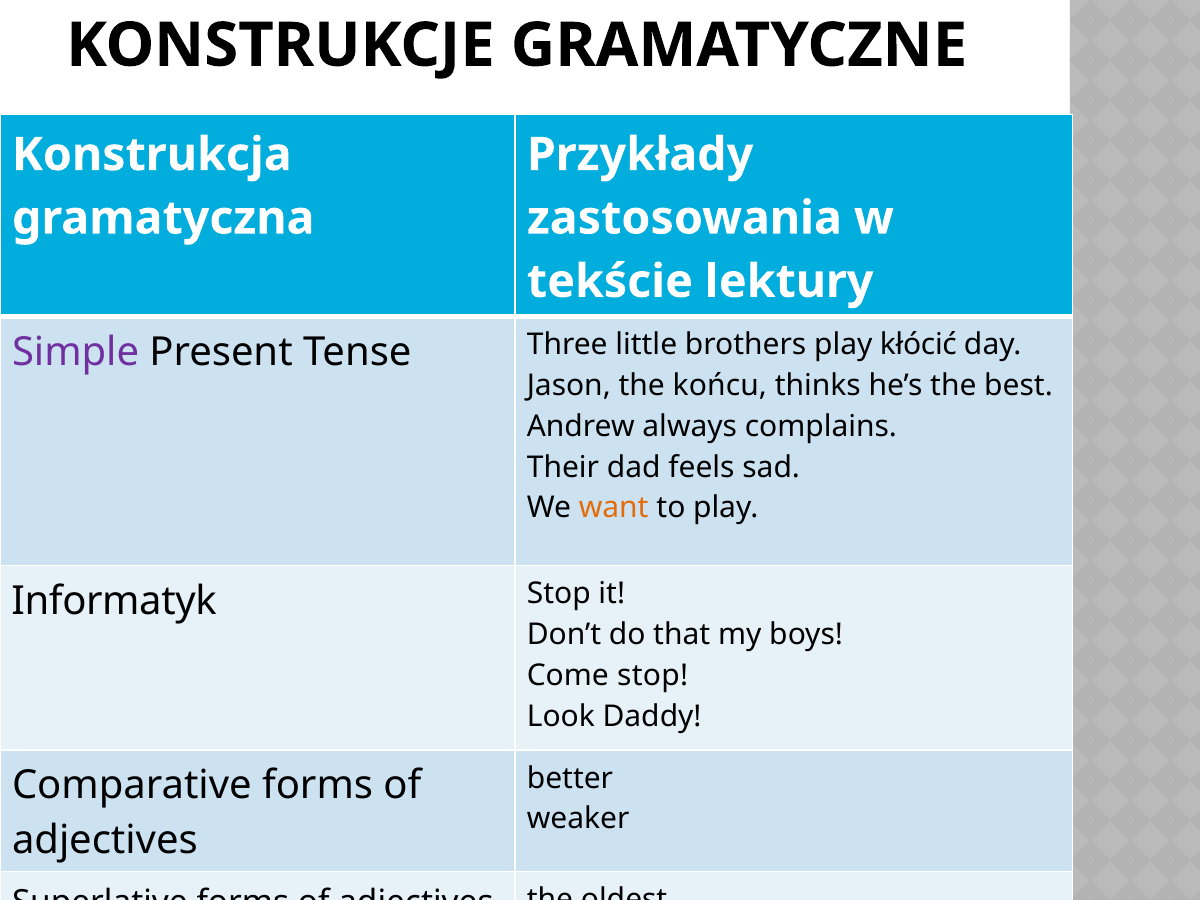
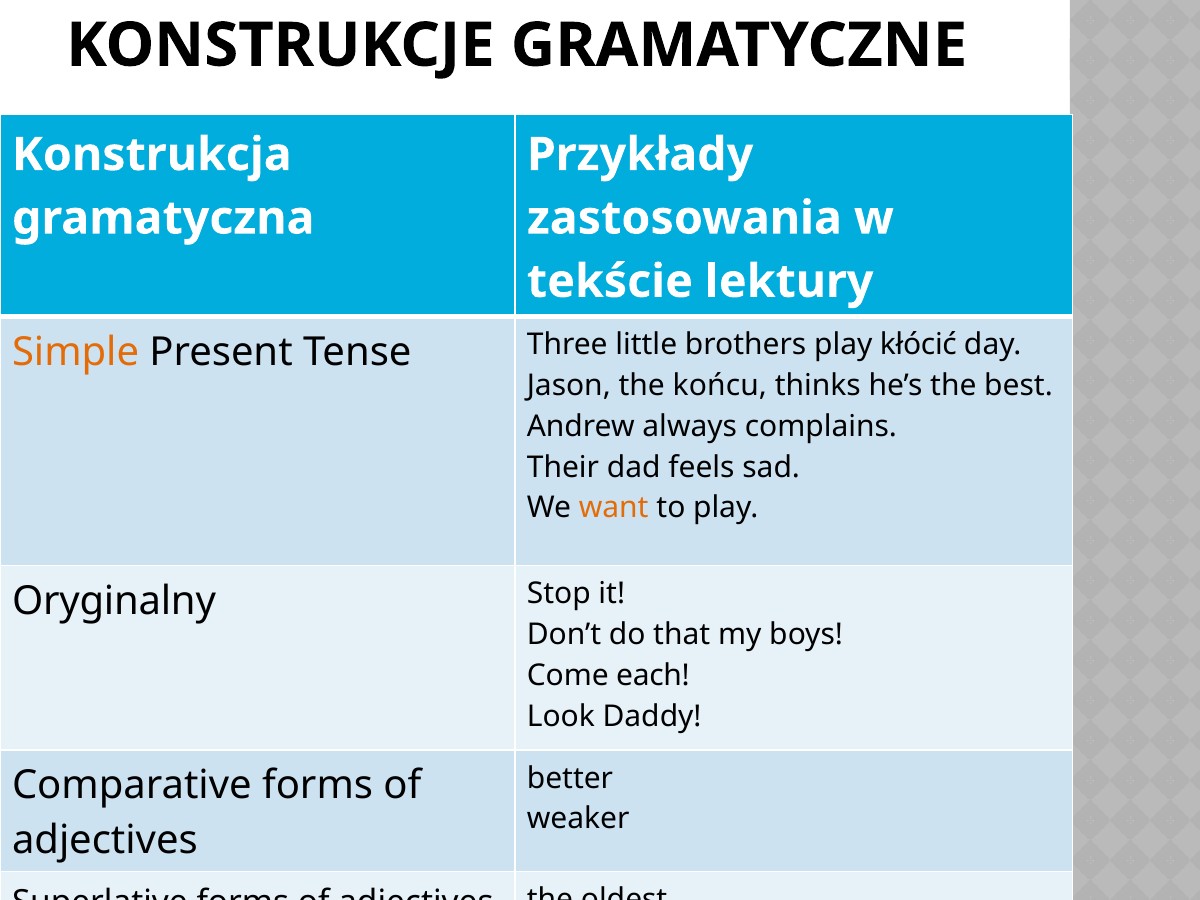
Simple colour: purple -> orange
Informatyk: Informatyk -> Oryginalny
Come stop: stop -> each
